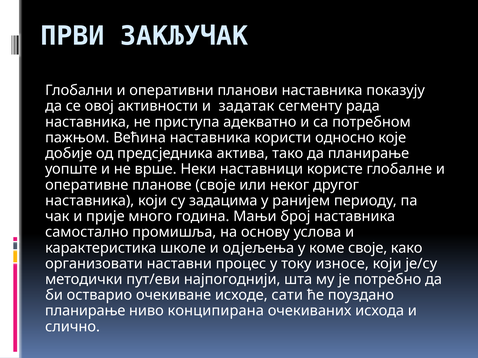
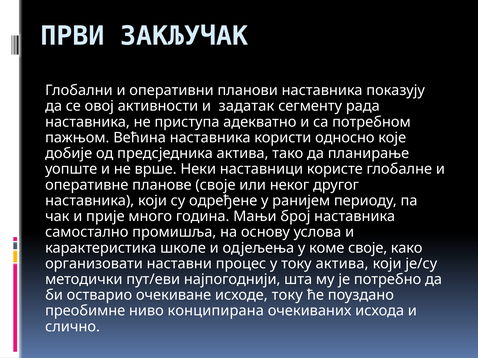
задацима: задацима -> одређене
току износе: износе -> актива
исходе сати: сати -> току
планирање at (85, 311): планирање -> преобимне
